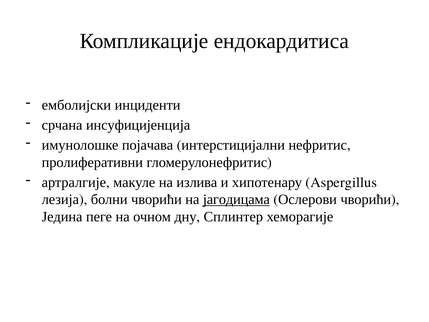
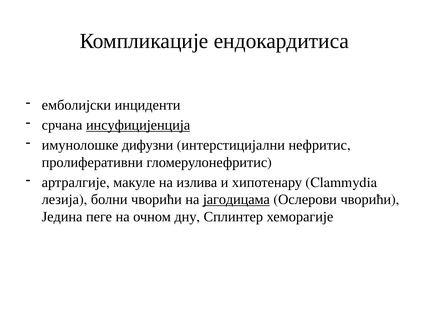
инсуфицијенција underline: none -> present
појачава: појачава -> дифузни
Aspergillus: Aspergillus -> Clammydia
